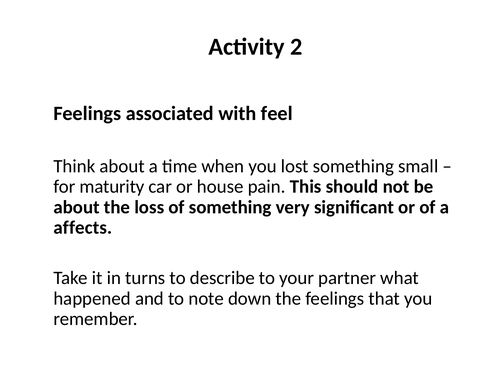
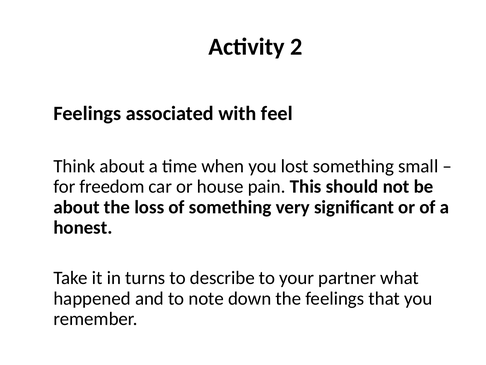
maturity: maturity -> freedom
affects: affects -> honest
